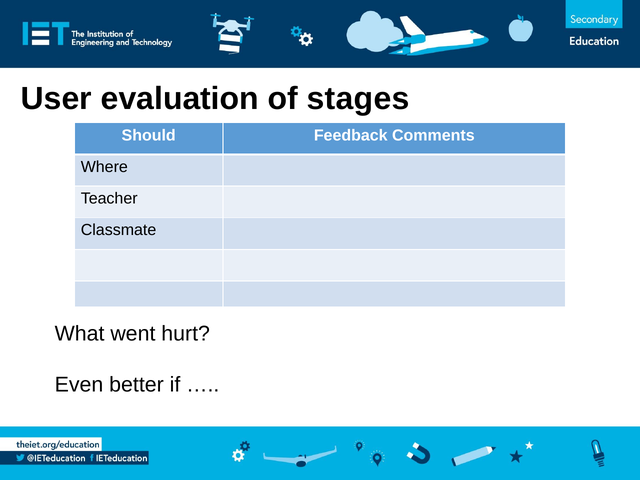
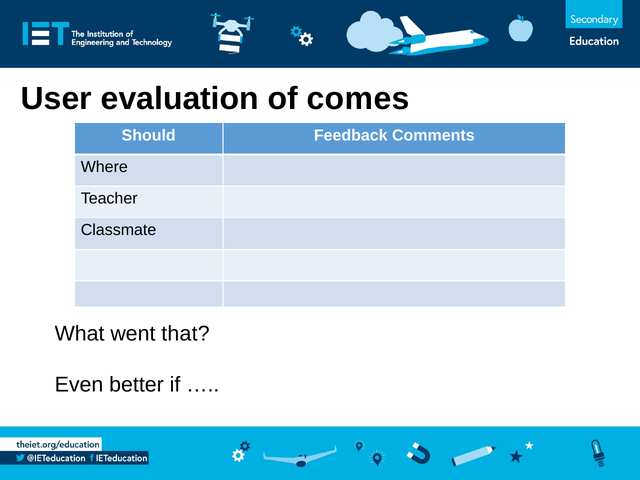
stages: stages -> comes
hurt: hurt -> that
